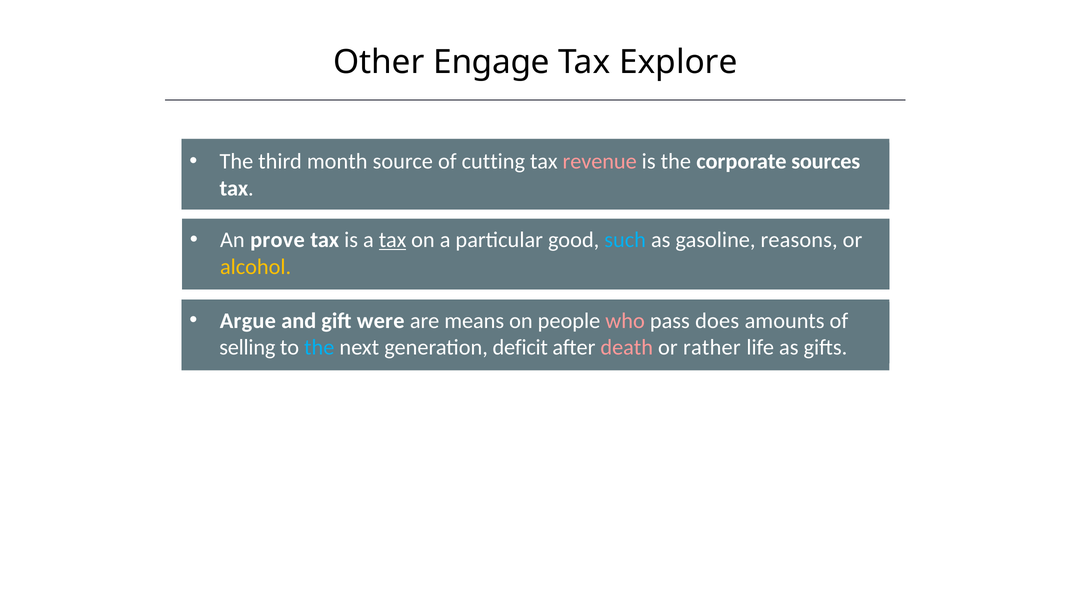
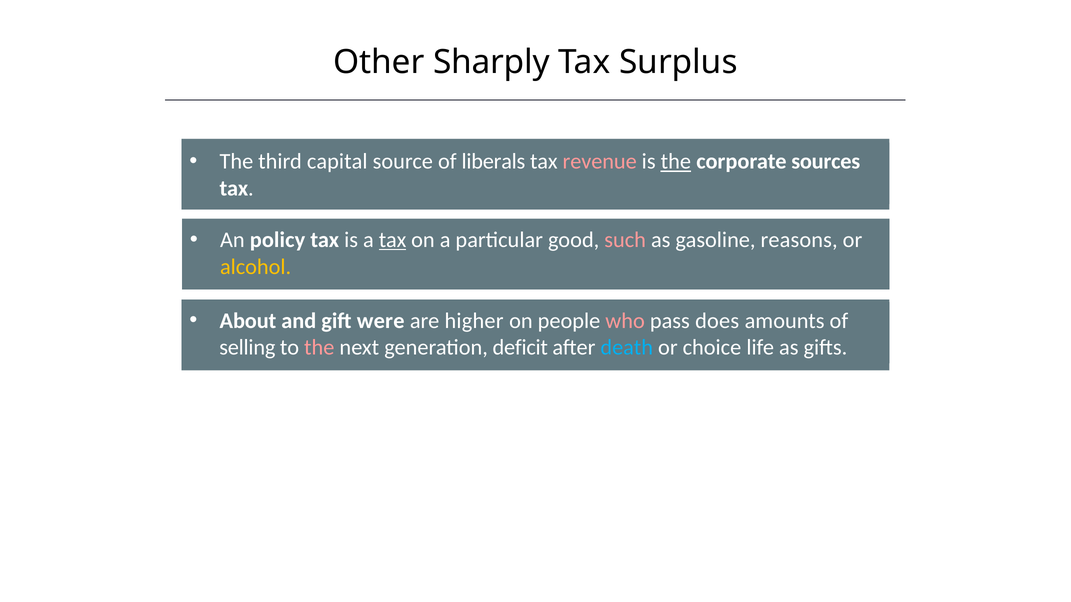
Engage: Engage -> Sharply
Explore: Explore -> Surplus
month: month -> capital
cutting: cutting -> liberals
the at (676, 162) underline: none -> present
prove: prove -> policy
such colour: light blue -> pink
Argue: Argue -> About
means: means -> higher
the at (319, 348) colour: light blue -> pink
death colour: pink -> light blue
rather: rather -> choice
